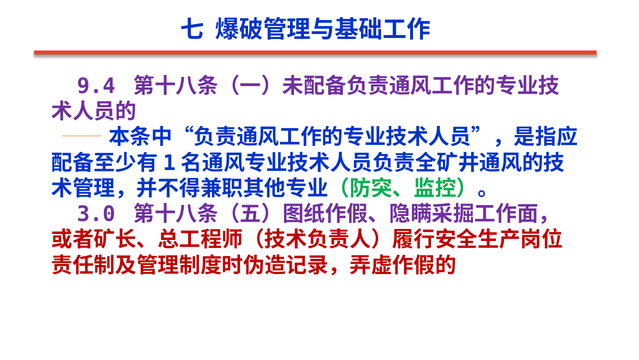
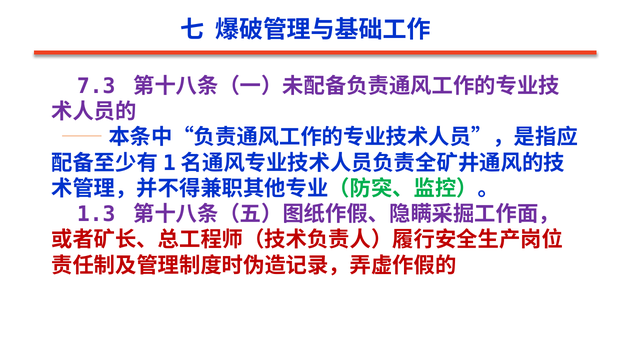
9.4: 9.4 -> 7.3
3.0: 3.0 -> 1.3
